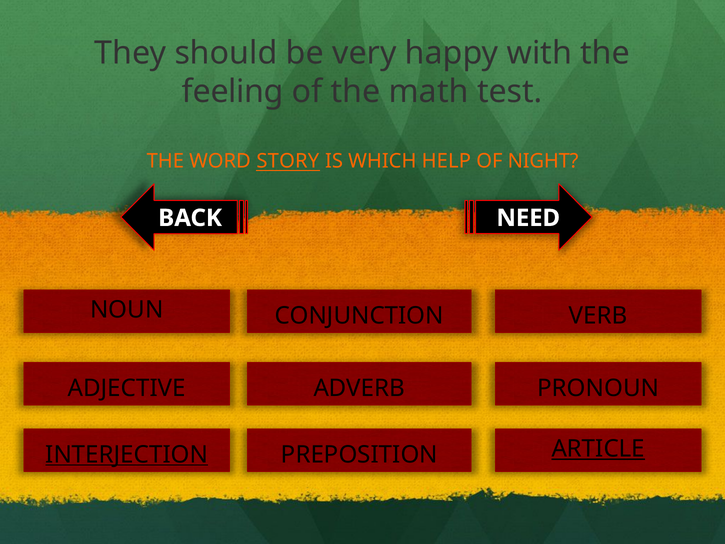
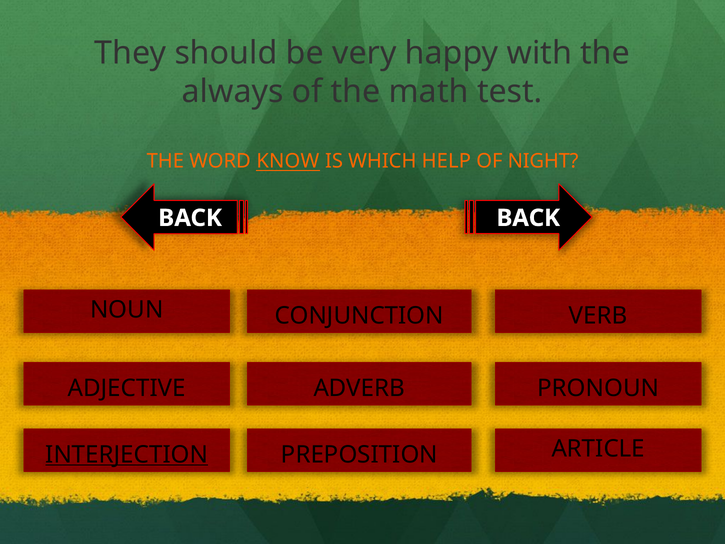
feeling: feeling -> always
STORY: STORY -> KNOW
BACK NEED: NEED -> BACK
ARTICLE underline: present -> none
